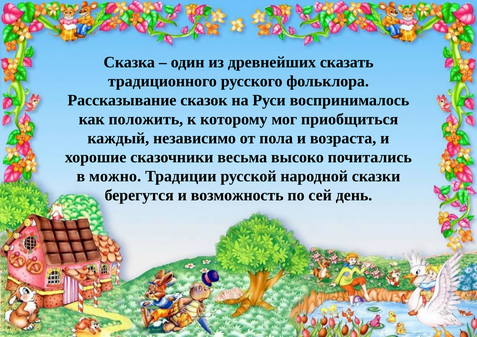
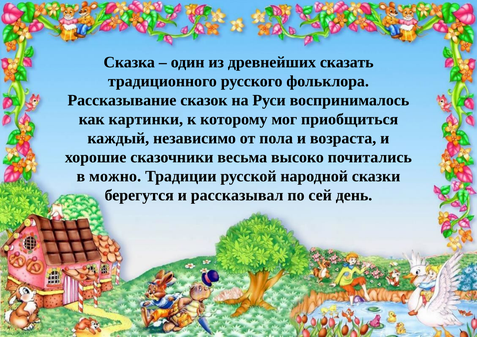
положить: положить -> картинки
возможность: возможность -> рассказывал
